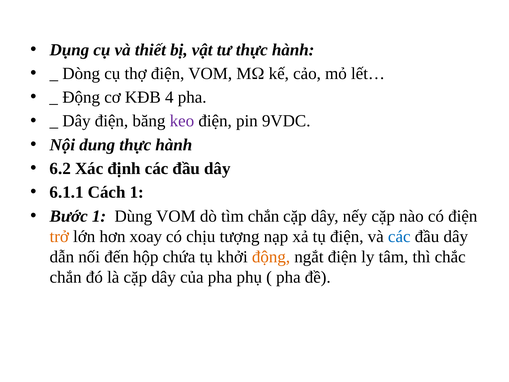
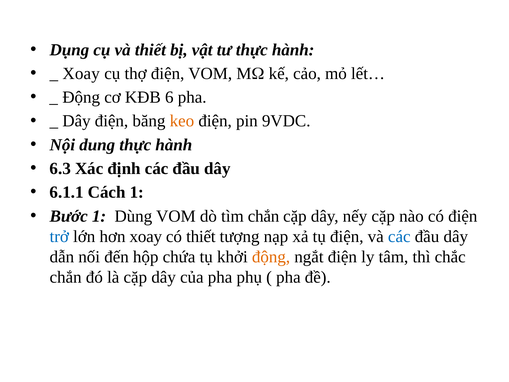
Dòng at (81, 73): Dòng -> Xoay
4: 4 -> 6
keo colour: purple -> orange
6.2: 6.2 -> 6.3
trở colour: orange -> blue
có chịu: chịu -> thiết
